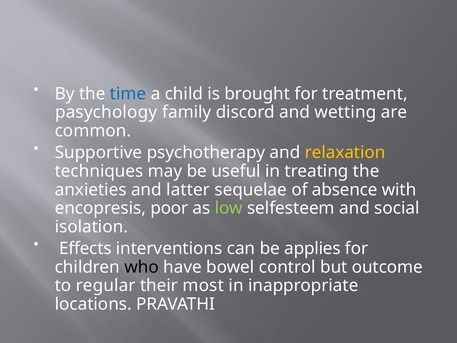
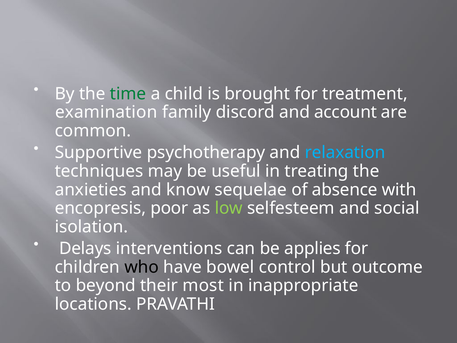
time colour: blue -> green
pasychology: pasychology -> examination
wetting: wetting -> account
relaxation colour: yellow -> light blue
latter: latter -> know
Effects: Effects -> Delays
regular: regular -> beyond
